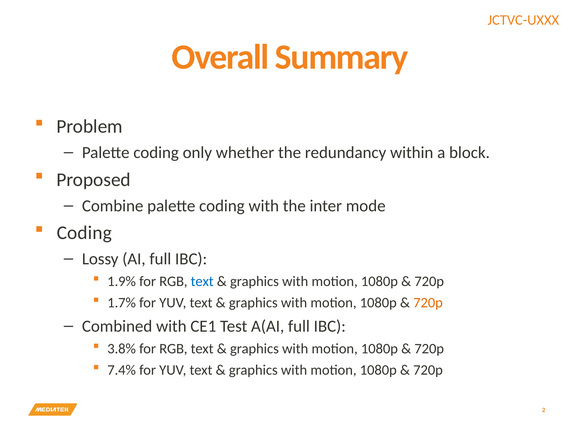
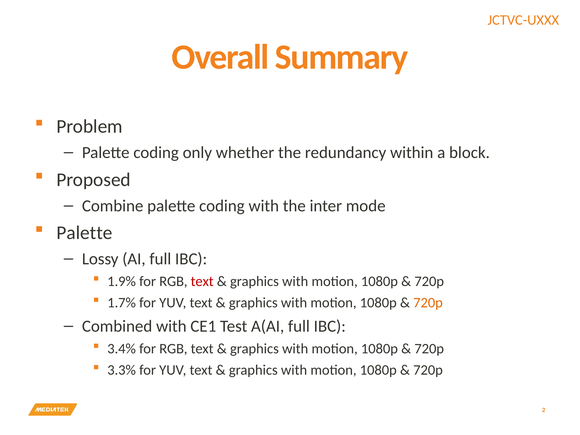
Coding at (84, 233): Coding -> Palette
text at (202, 281) colour: blue -> red
3.8%: 3.8% -> 3.4%
7.4%: 7.4% -> 3.3%
